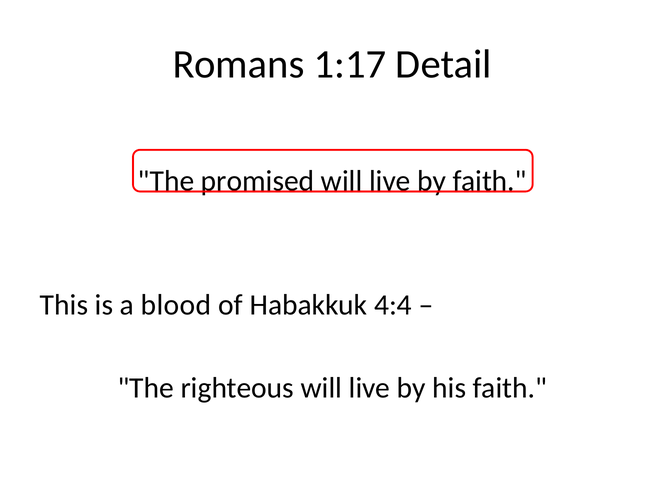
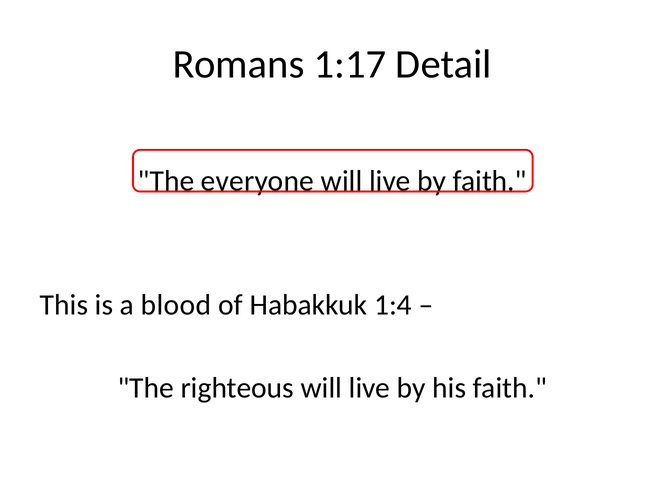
promised: promised -> everyone
4:4: 4:4 -> 1:4
